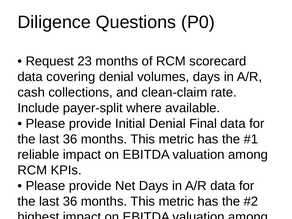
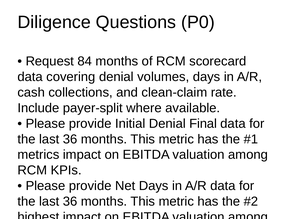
23: 23 -> 84
reliable: reliable -> metrics
